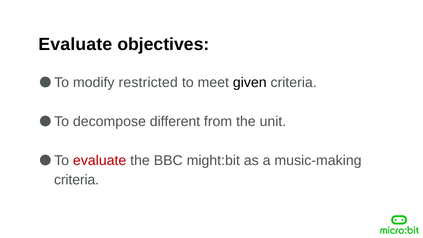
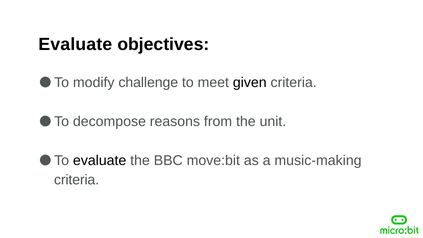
restricted: restricted -> challenge
different: different -> reasons
evaluate at (100, 160) colour: red -> black
might:bit: might:bit -> move:bit
